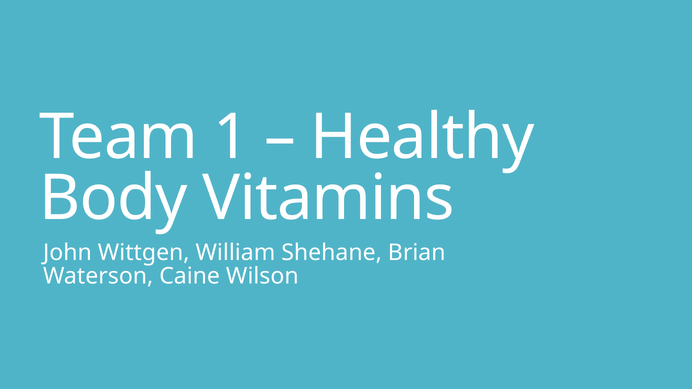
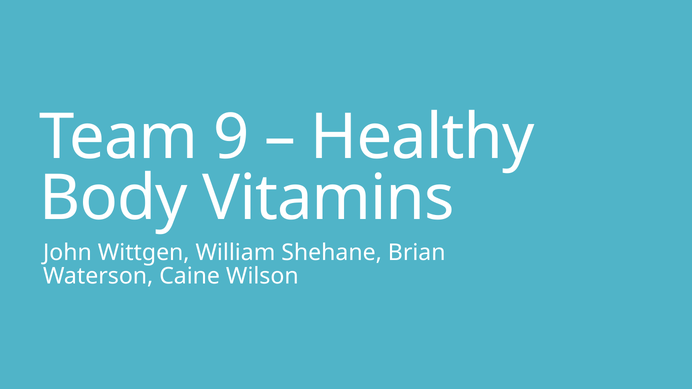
1: 1 -> 9
